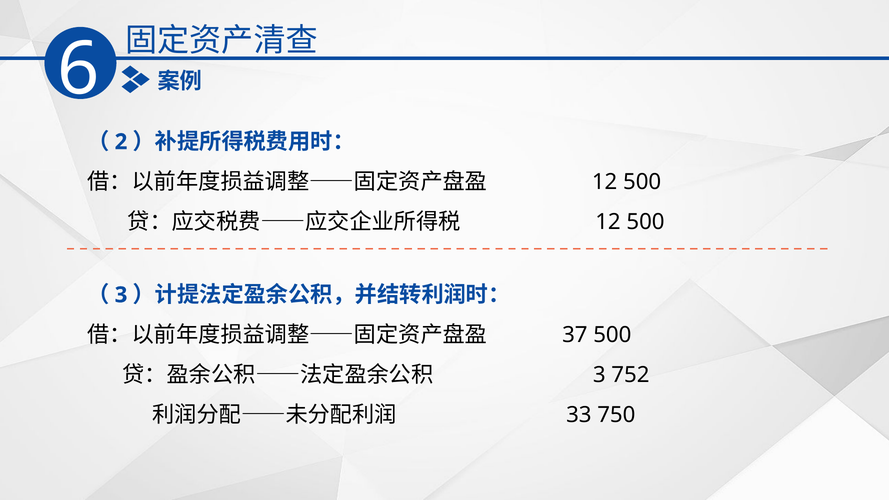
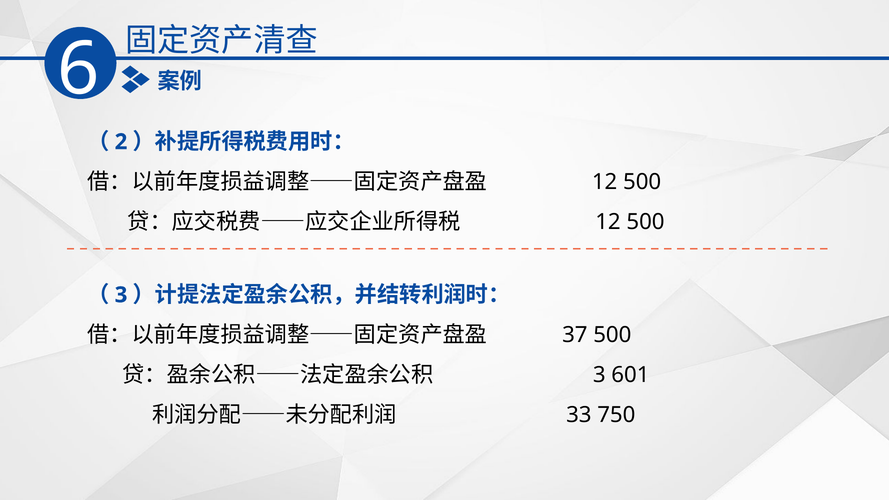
752: 752 -> 601
